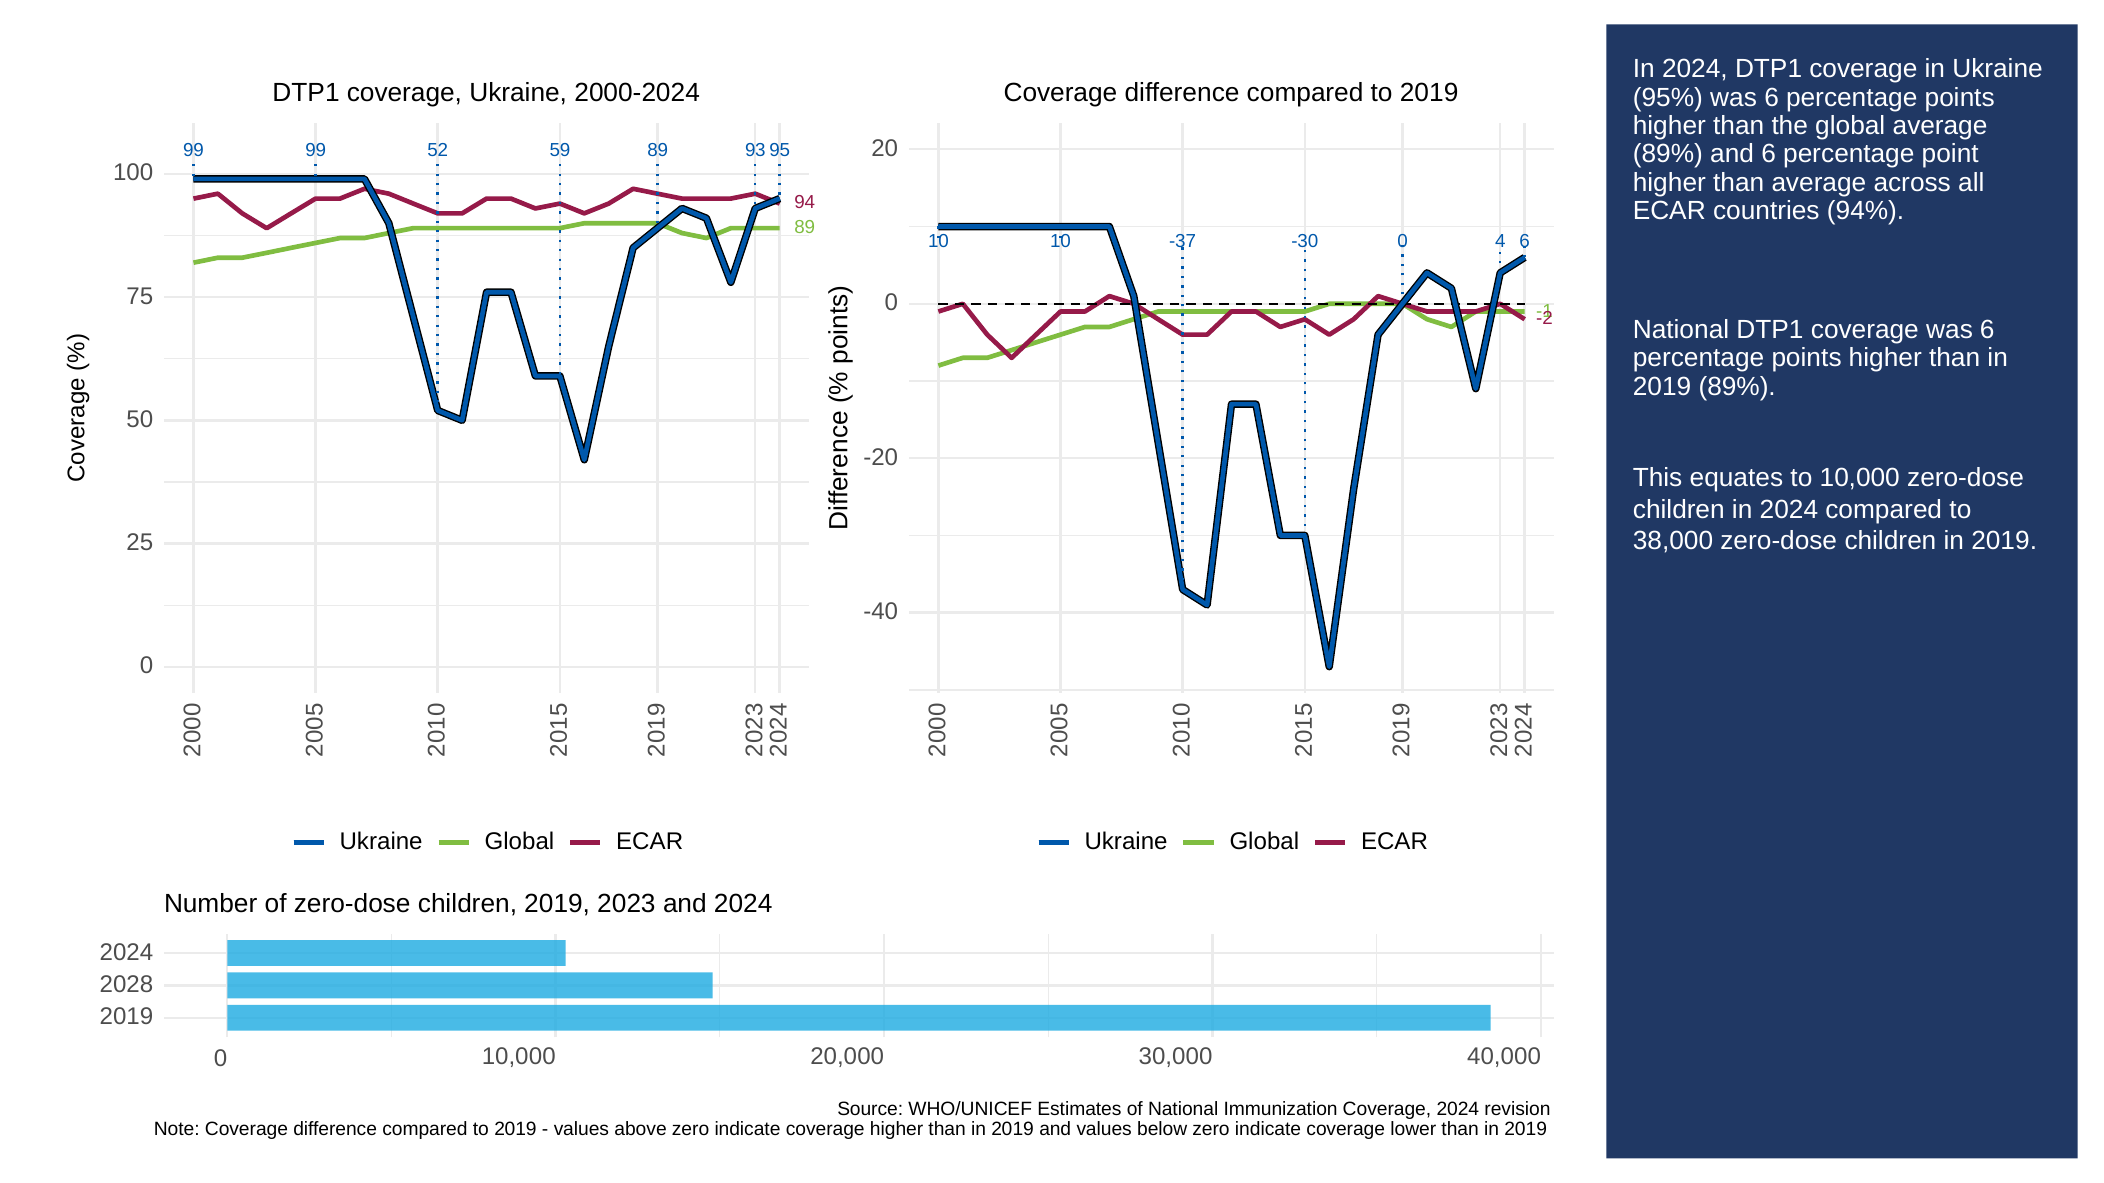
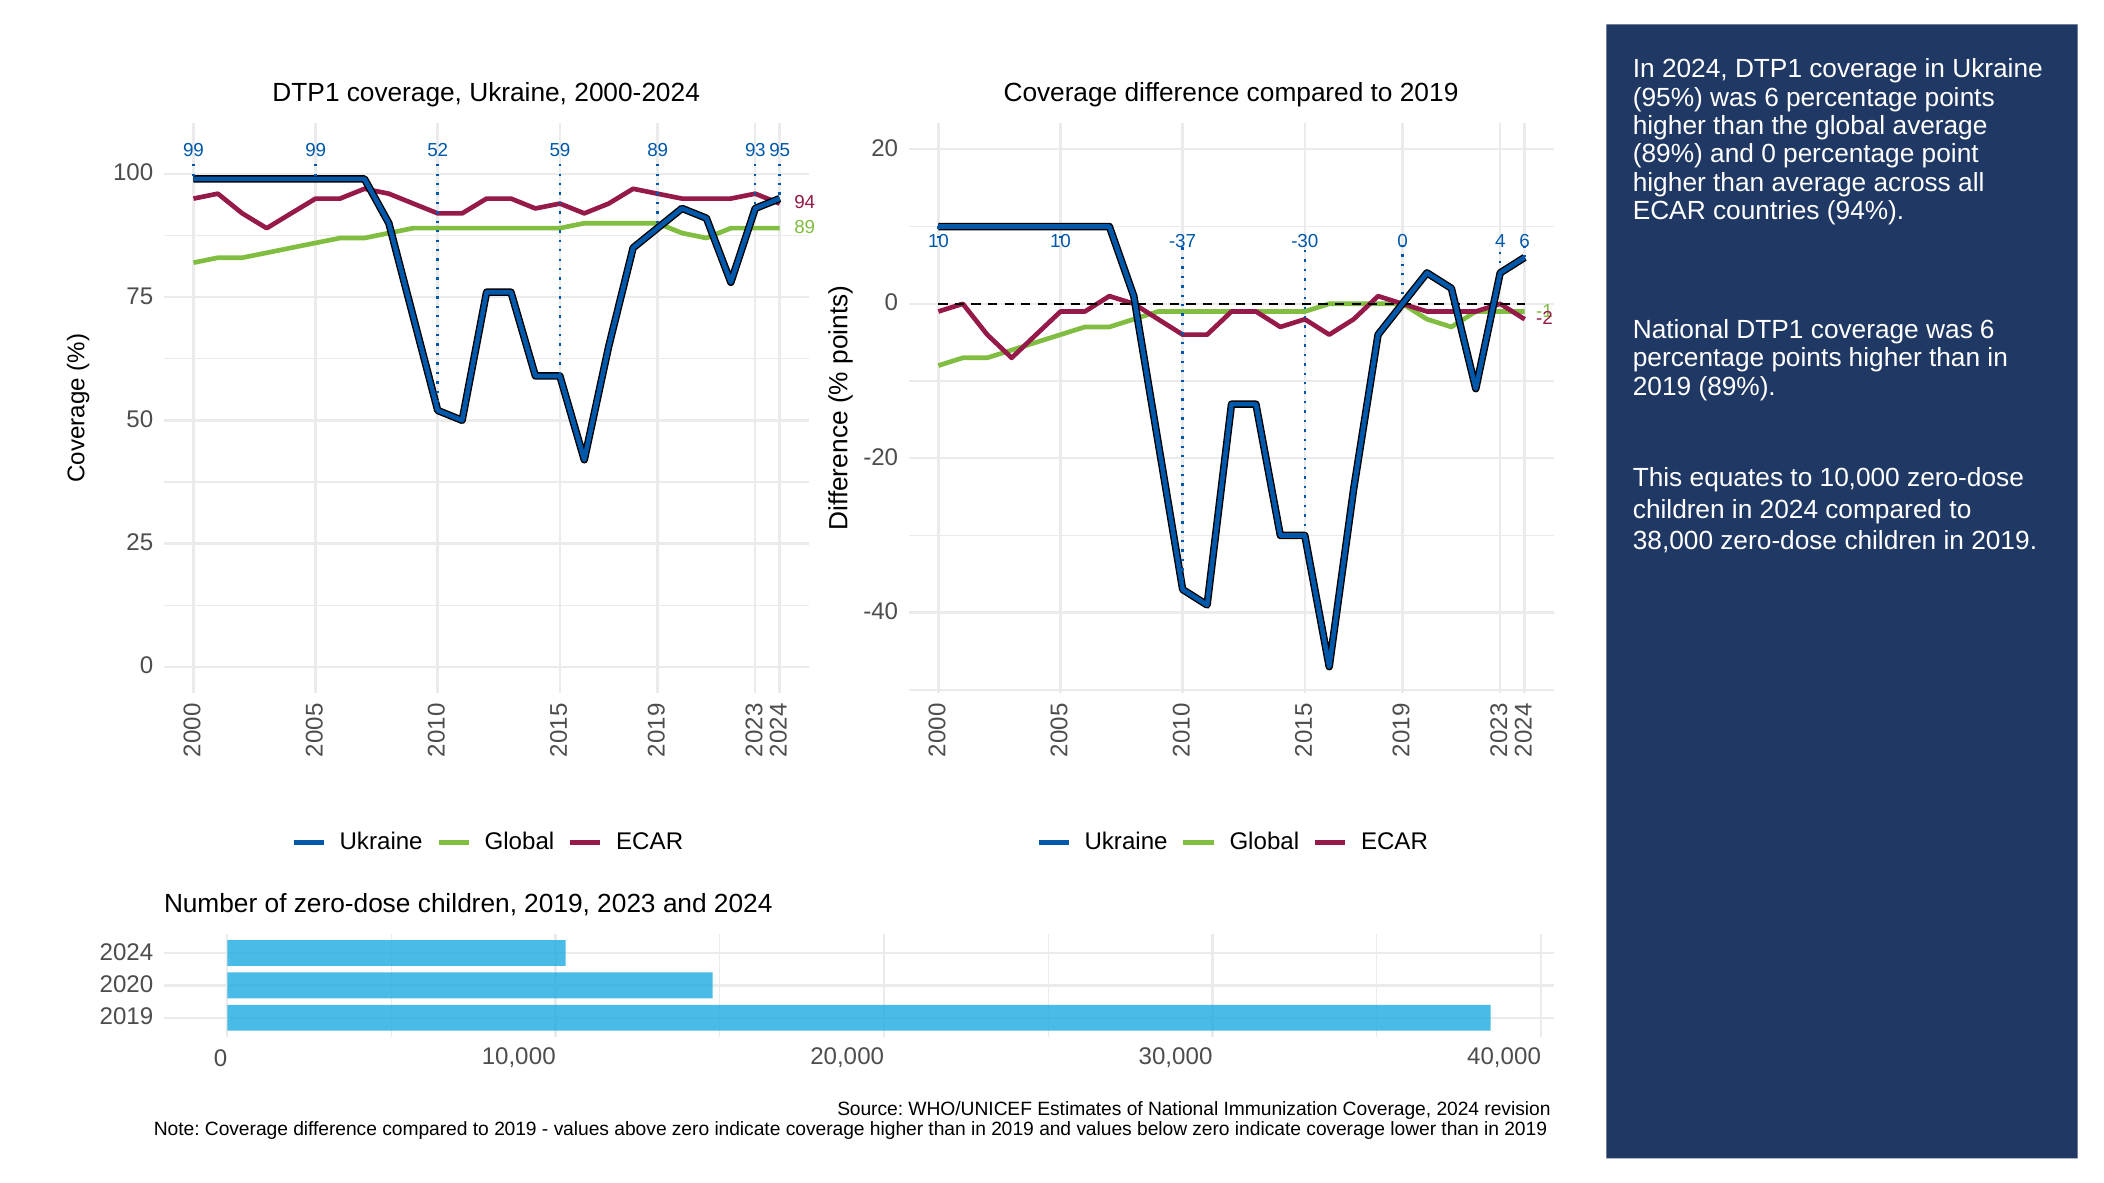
and 6: 6 -> 0
2028: 2028 -> 2020
